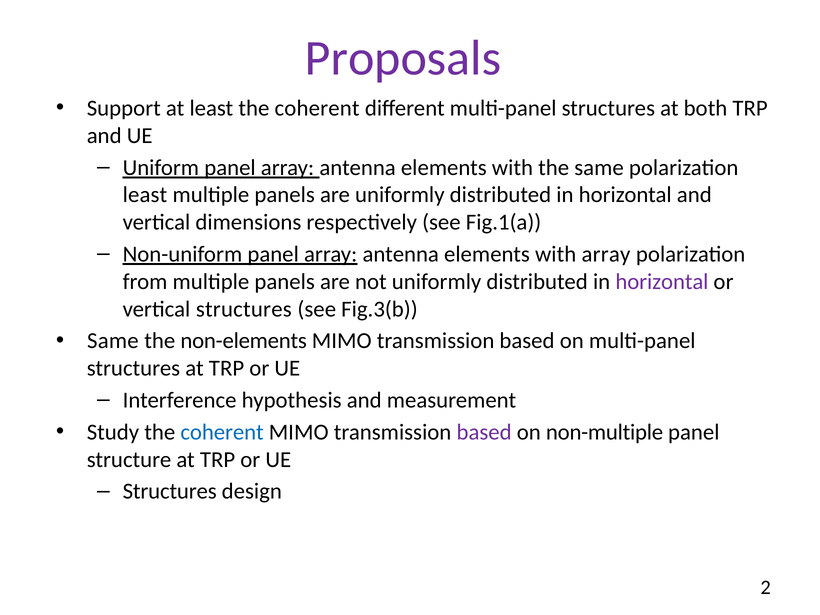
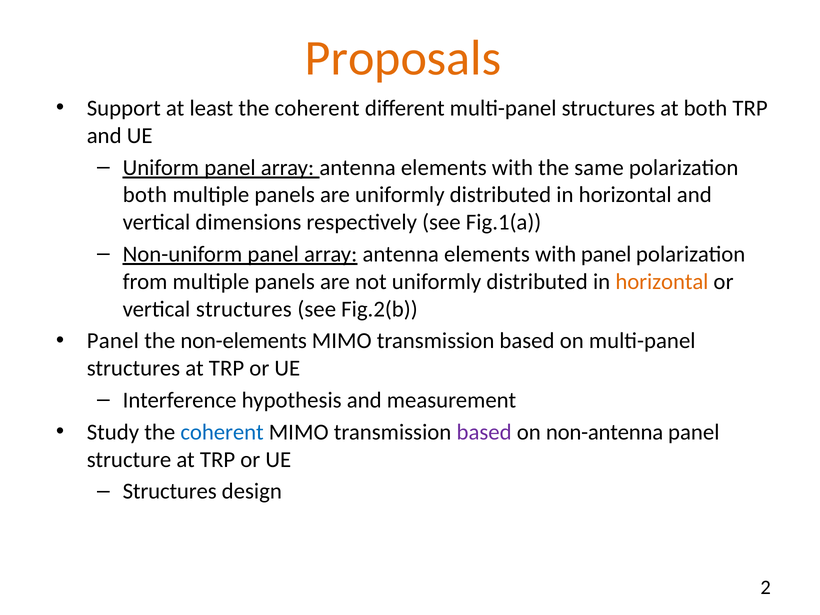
Proposals colour: purple -> orange
least at (145, 195): least -> both
with array: array -> panel
horizontal at (662, 282) colour: purple -> orange
Fig.3(b: Fig.3(b -> Fig.2(b
Same at (113, 341): Same -> Panel
non-multiple: non-multiple -> non-antenna
